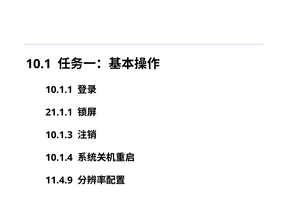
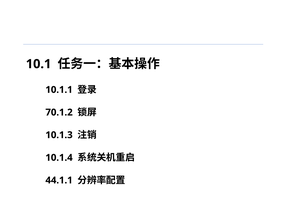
21.1.1: 21.1.1 -> 70.1.2
11.4.9: 11.4.9 -> 44.1.1
